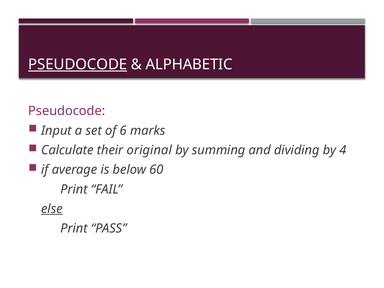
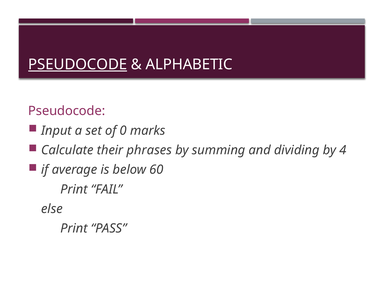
6: 6 -> 0
original: original -> phrases
else underline: present -> none
